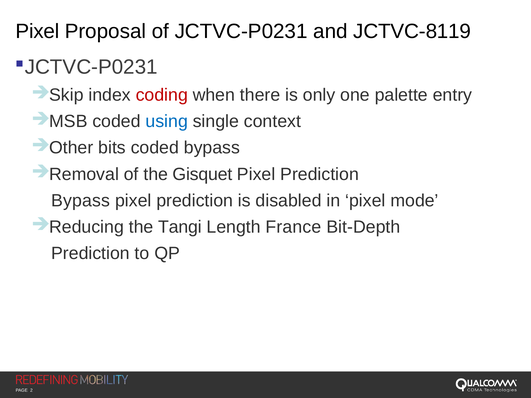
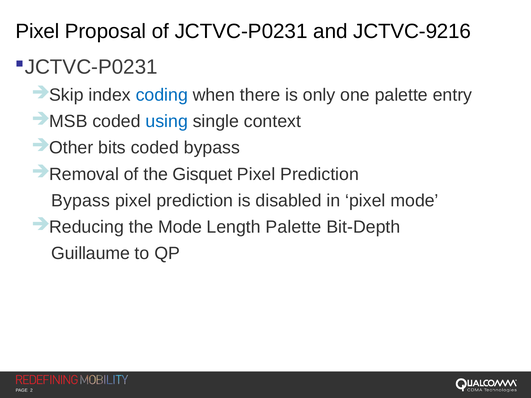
JCTVC-8119: JCTVC-8119 -> JCTVC-9216
coding colour: red -> blue
the Tangi: Tangi -> Mode
Length France: France -> Palette
Prediction at (90, 253): Prediction -> Guillaume
